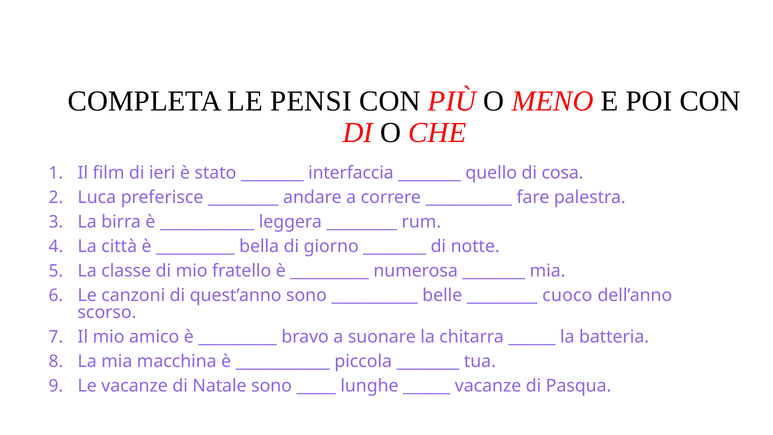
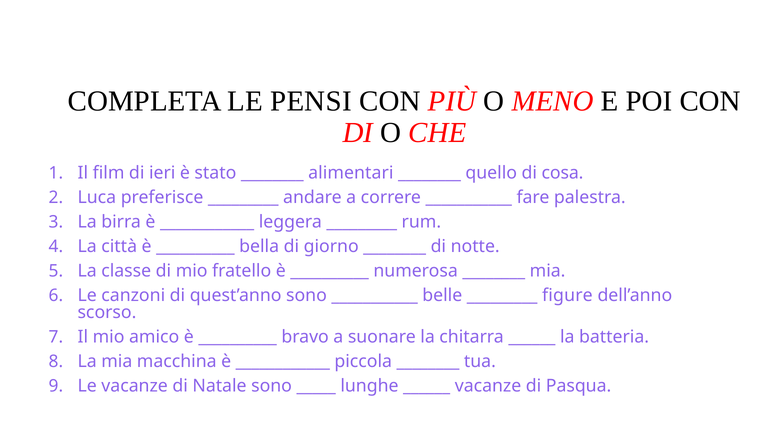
interfaccia: interfaccia -> alimentari
cuoco: cuoco -> figure
